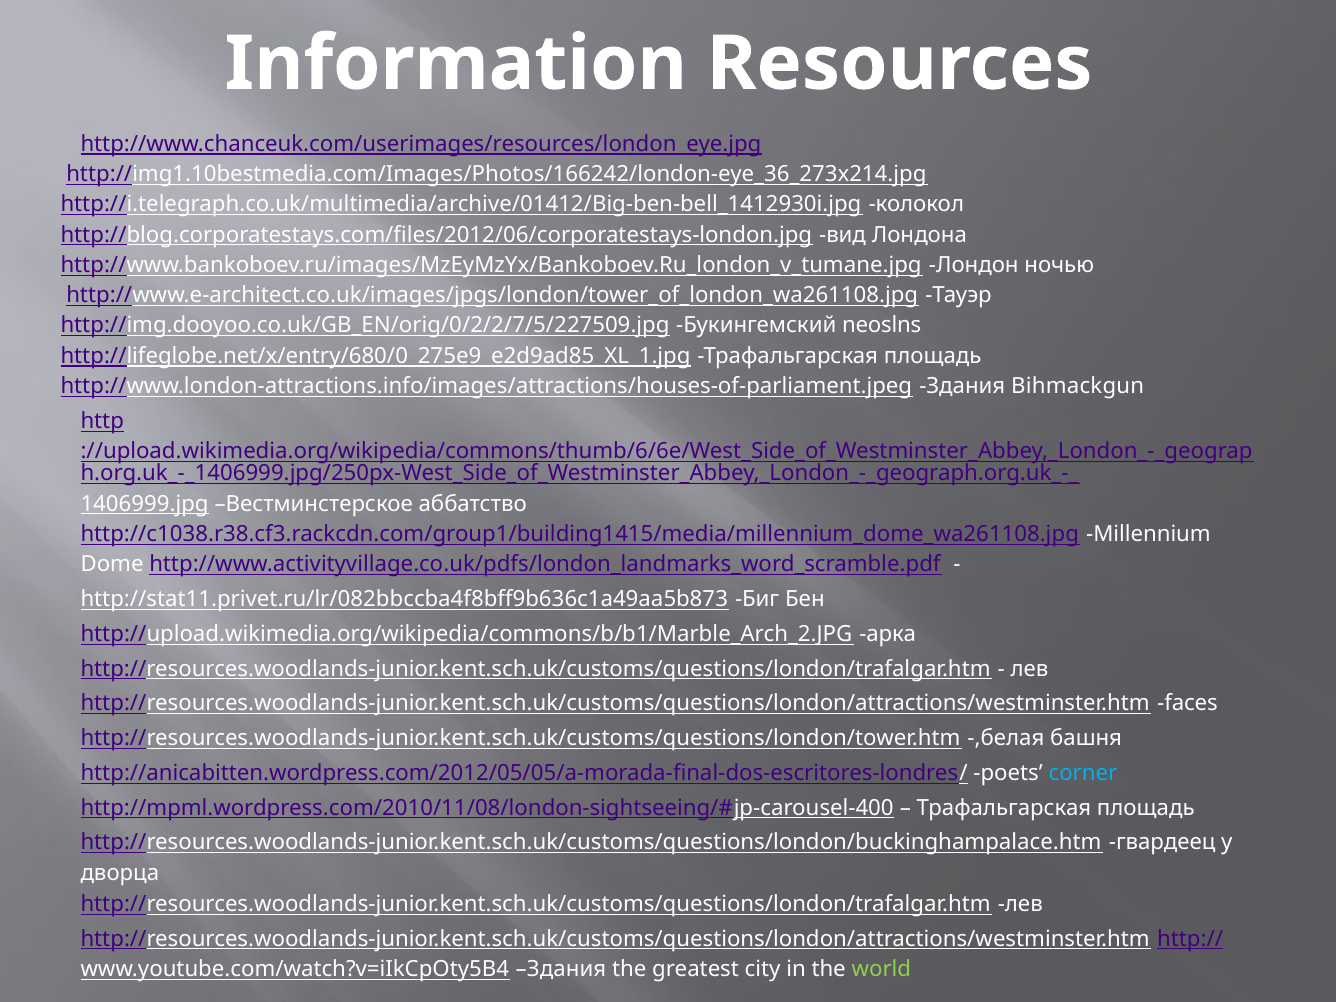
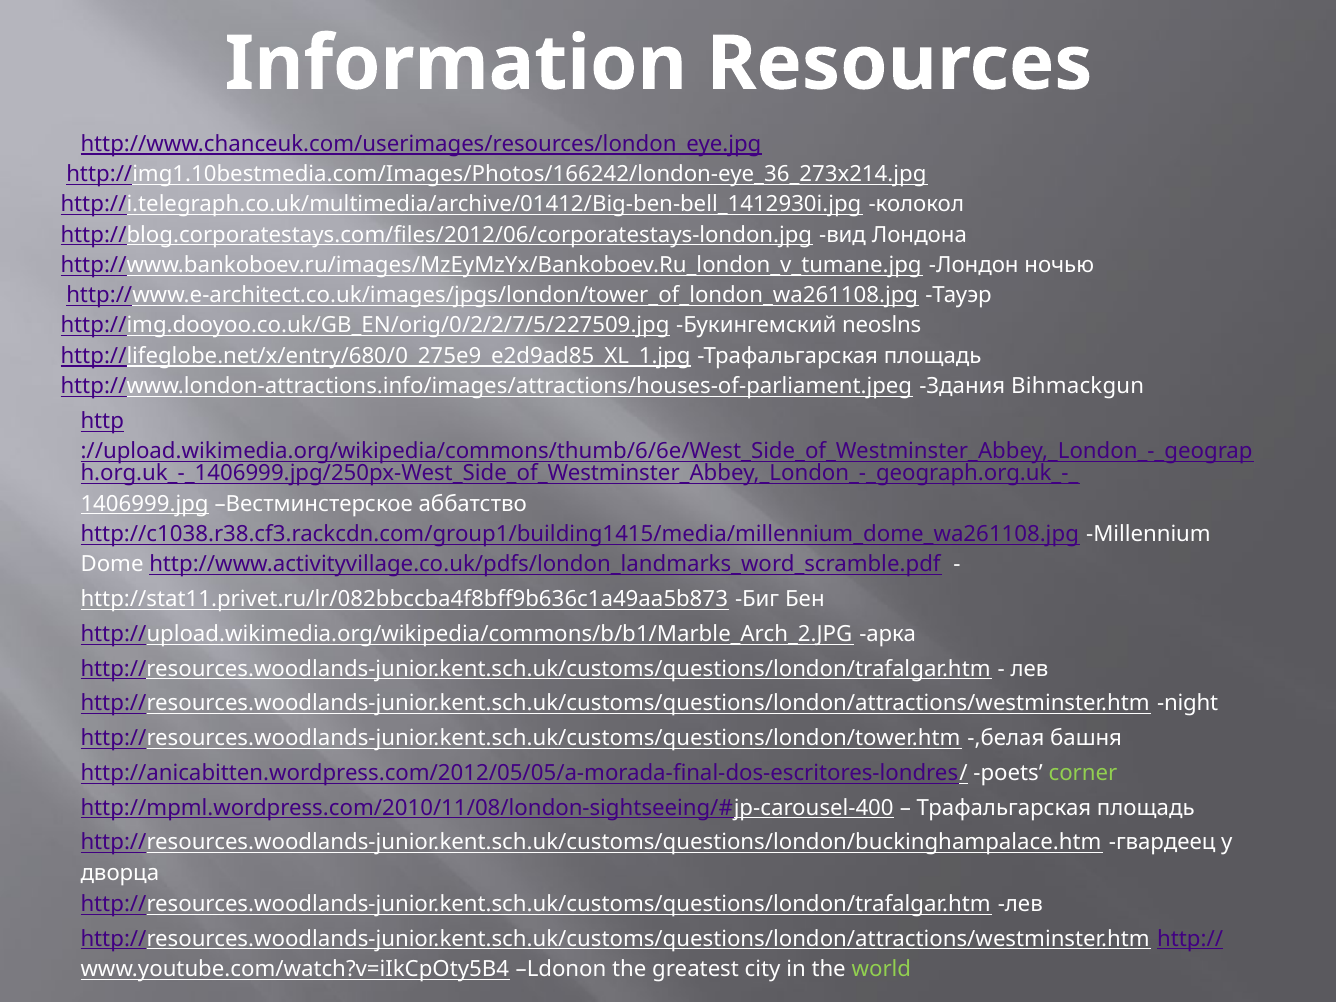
faces: faces -> night
corner colour: light blue -> light green
Здания at (561, 969): Здания -> Ldonon
